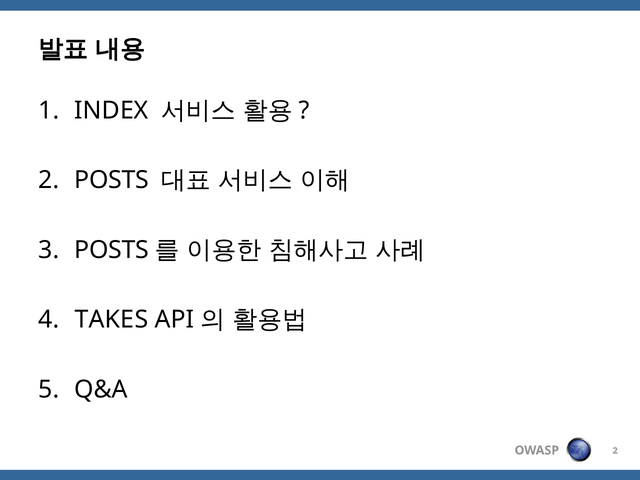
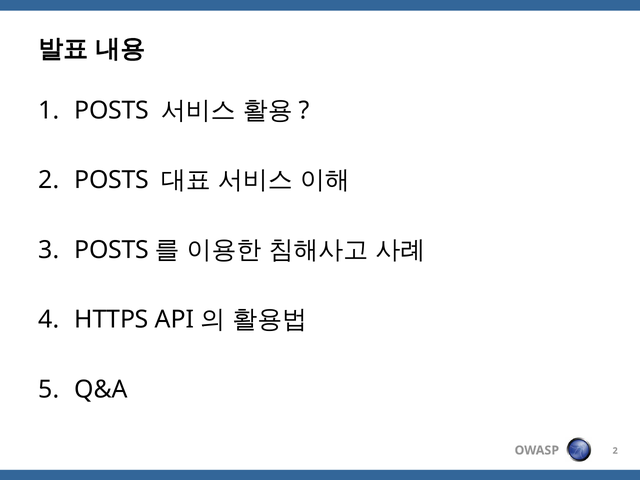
INDEX at (111, 111): INDEX -> POSTS
TAKES: TAKES -> HTTPS
